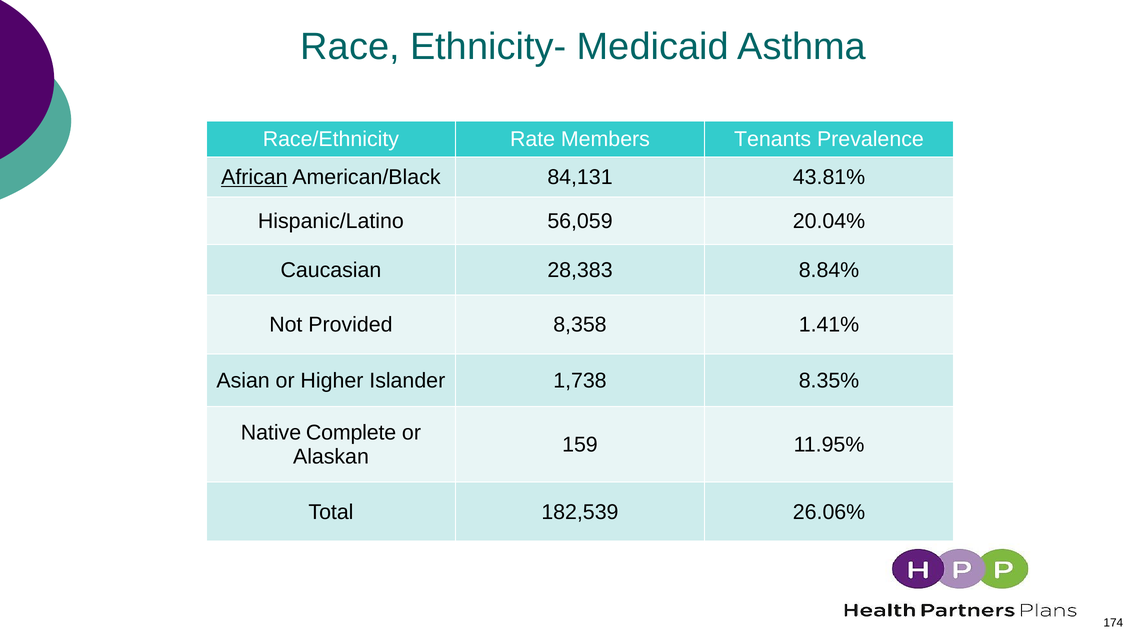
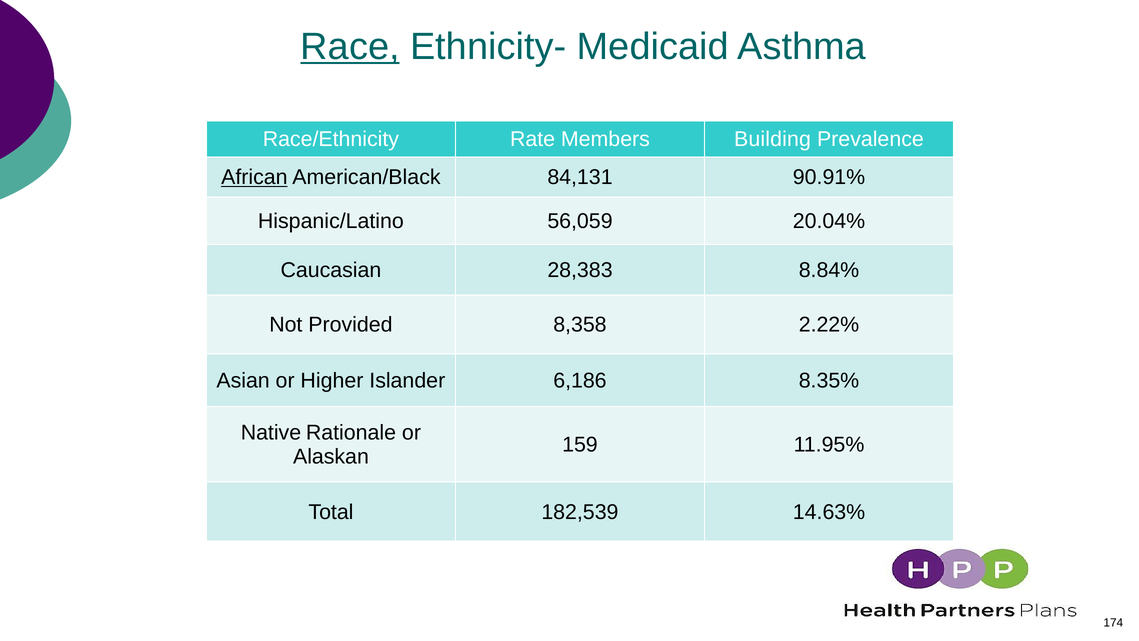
Race underline: none -> present
Tenants: Tenants -> Building
43.81%: 43.81% -> 90.91%
1.41%: 1.41% -> 2.22%
1,738: 1,738 -> 6,186
Complete: Complete -> Rationale
26.06%: 26.06% -> 14.63%
